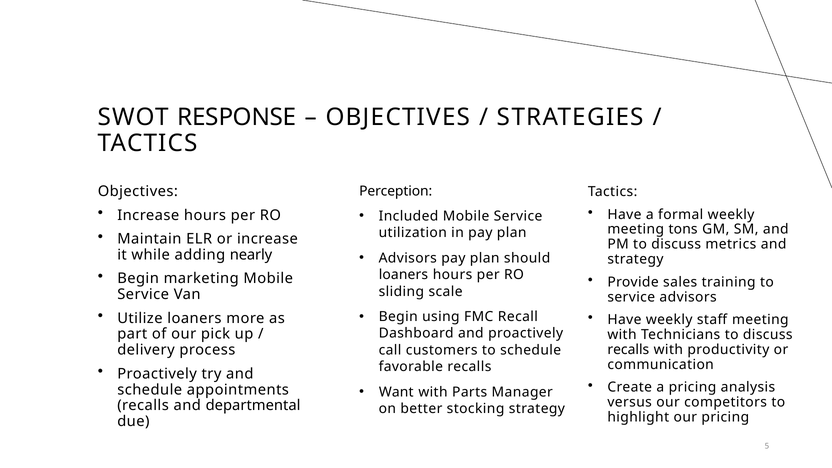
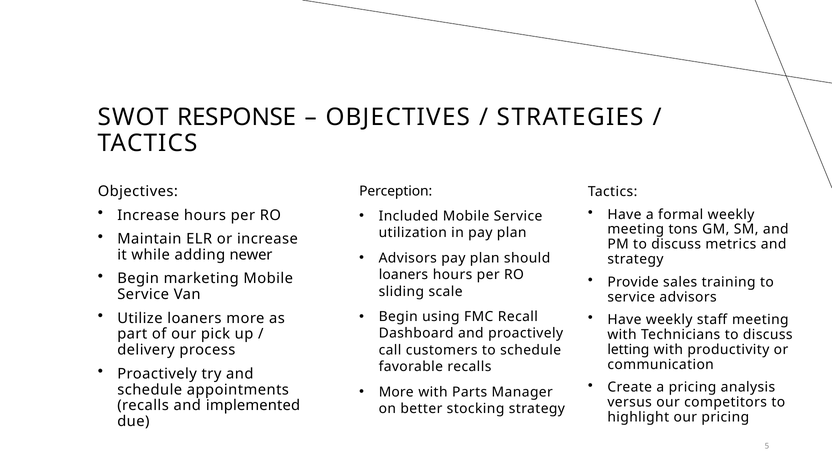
nearly: nearly -> newer
recalls at (628, 350): recalls -> letting
Want at (396, 392): Want -> More
departmental: departmental -> implemented
